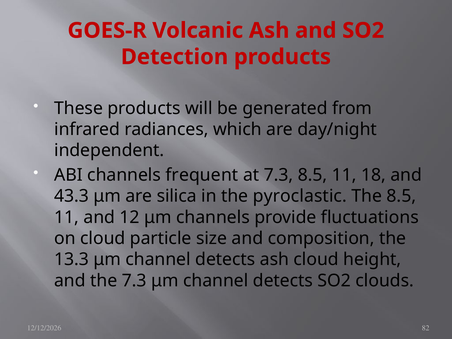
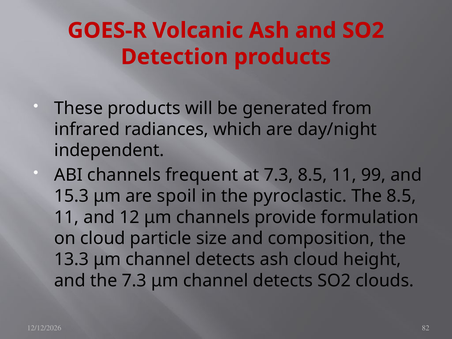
18: 18 -> 99
43.3: 43.3 -> 15.3
silica: silica -> spoil
fluctuations: fluctuations -> formulation
